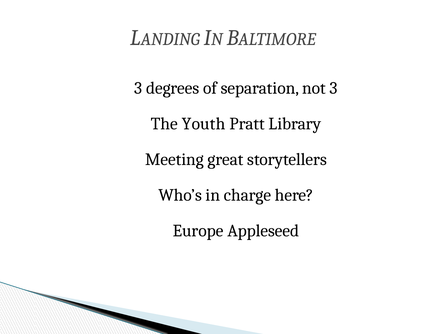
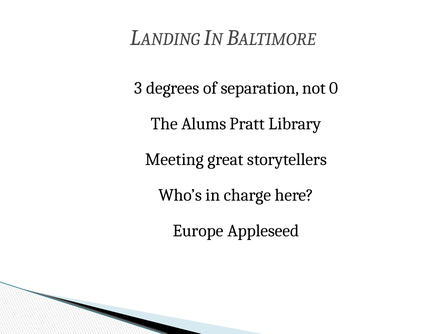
not 3: 3 -> 0
Youth: Youth -> Alums
